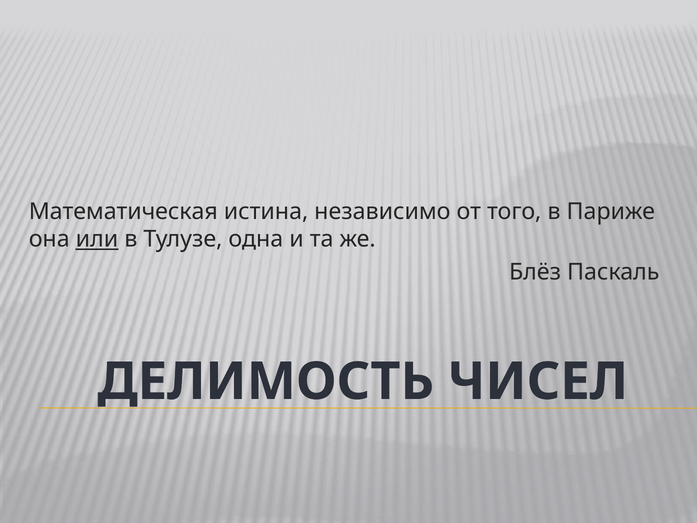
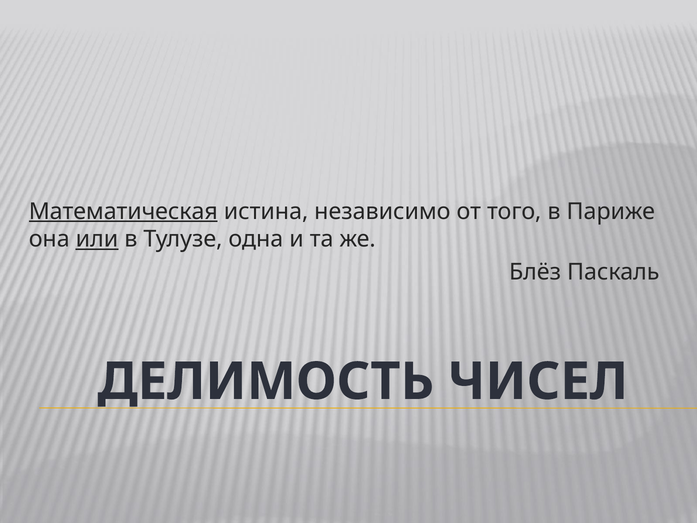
Математическая underline: none -> present
